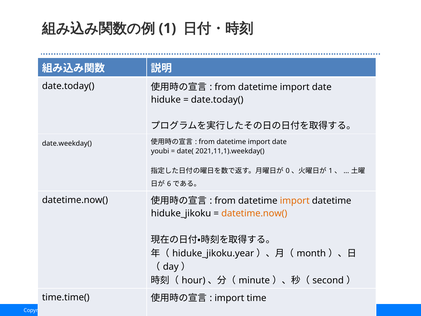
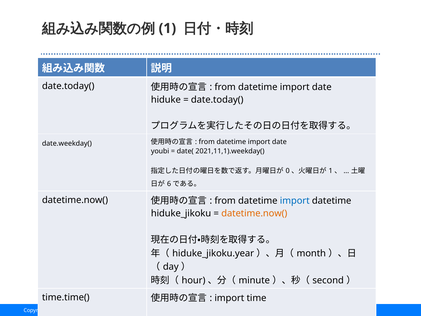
import at (295, 201) colour: orange -> blue
